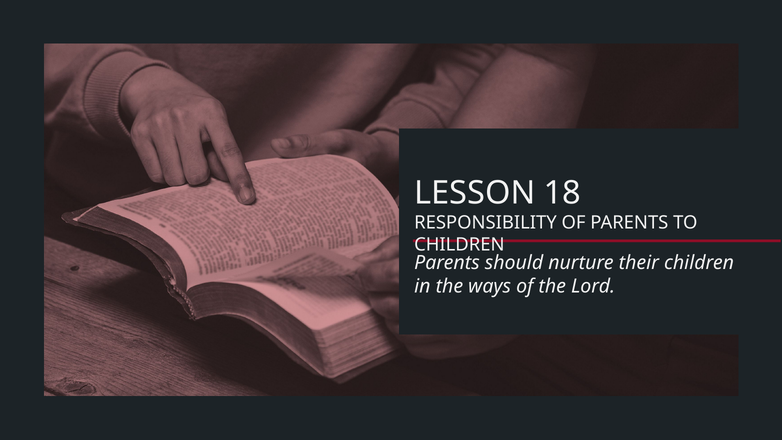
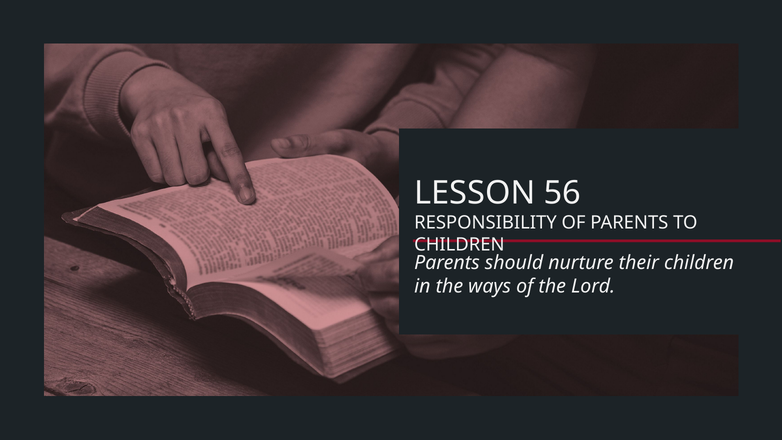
18: 18 -> 56
